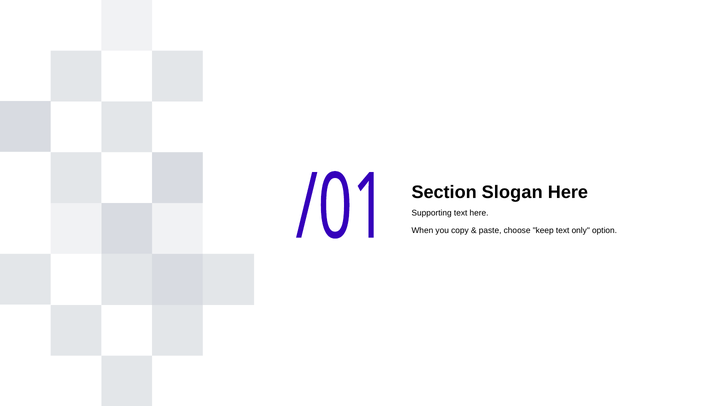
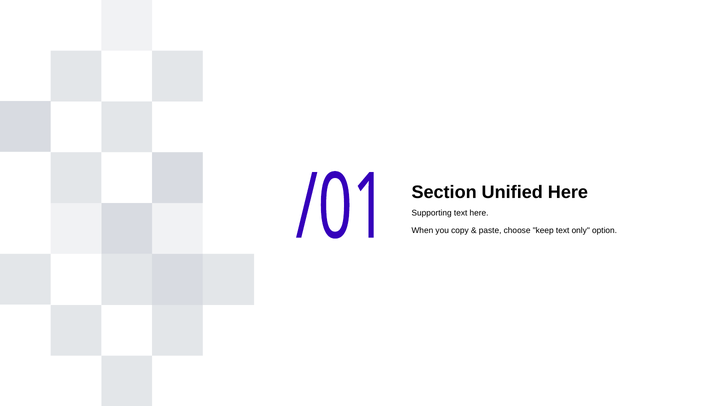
Slogan: Slogan -> Unified
